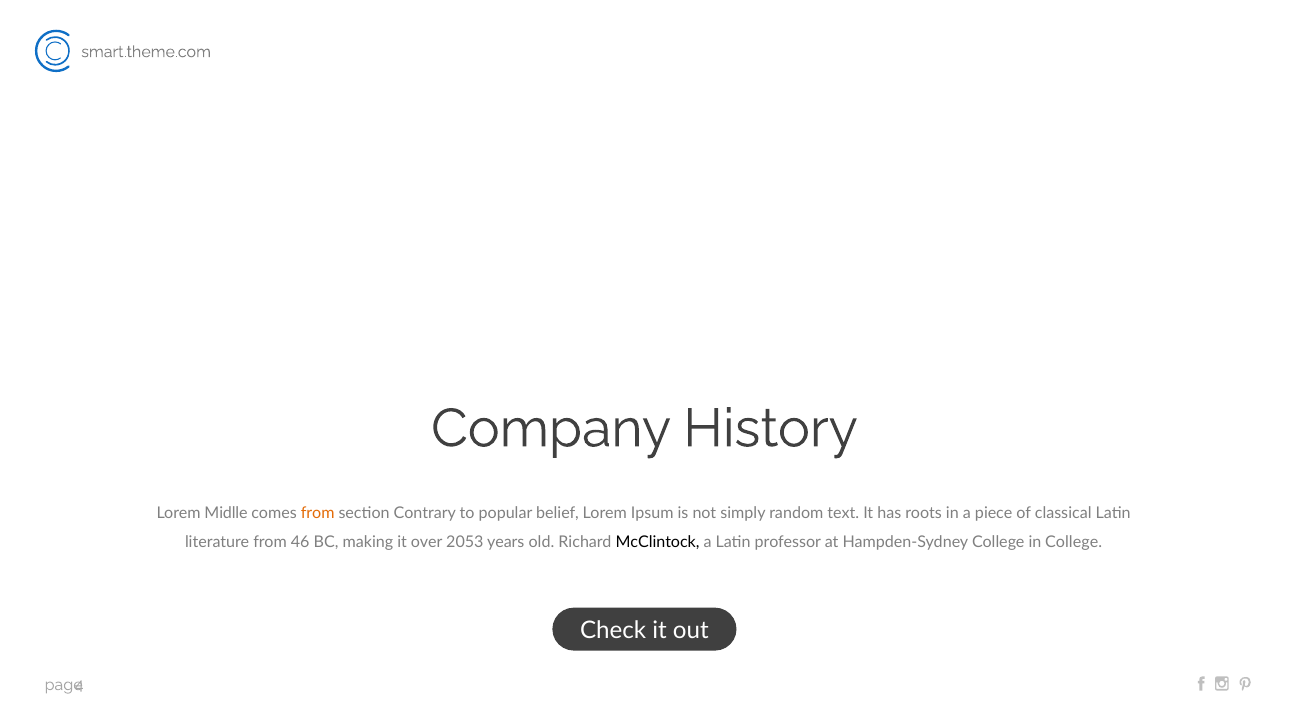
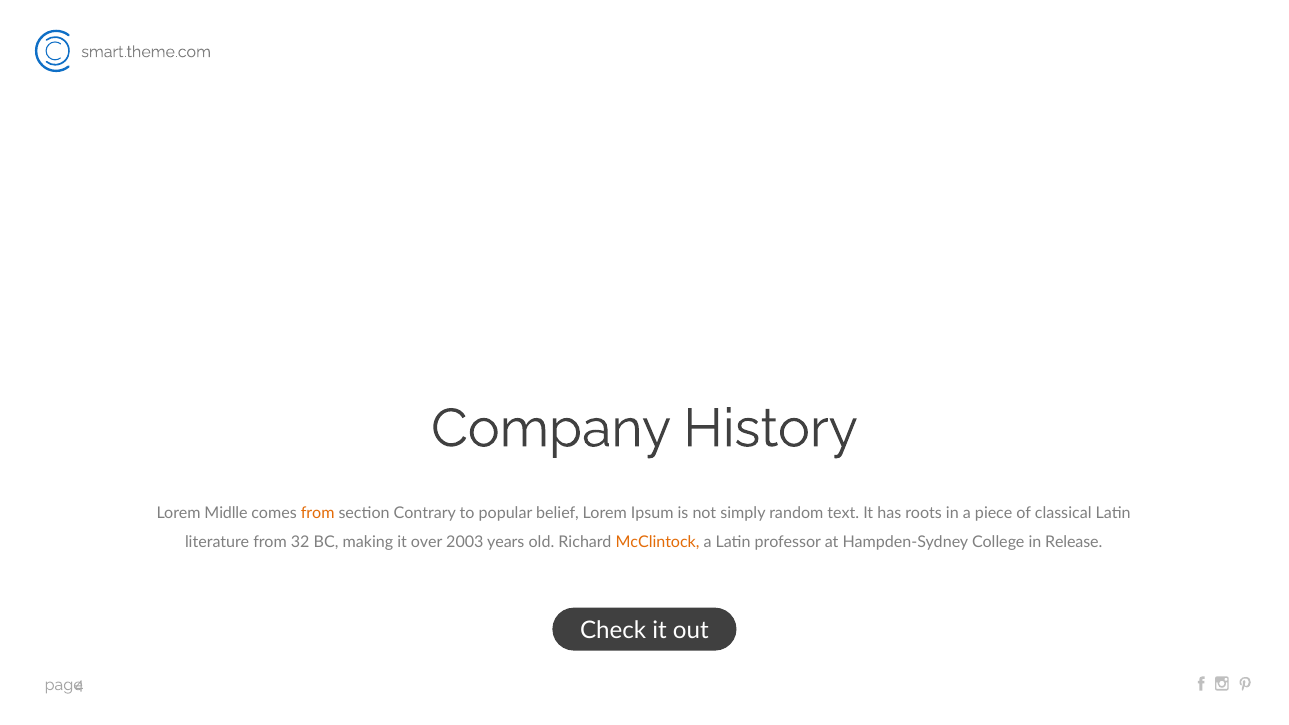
46: 46 -> 32
2053: 2053 -> 2003
McClintock colour: black -> orange
in College: College -> Release
